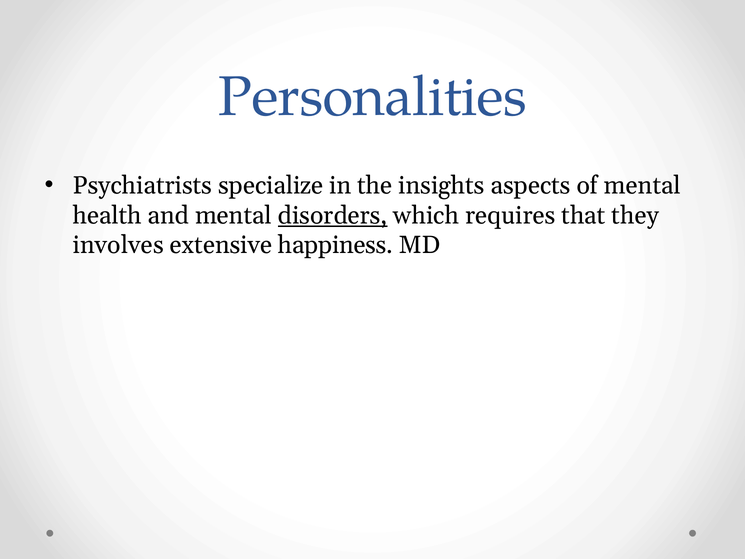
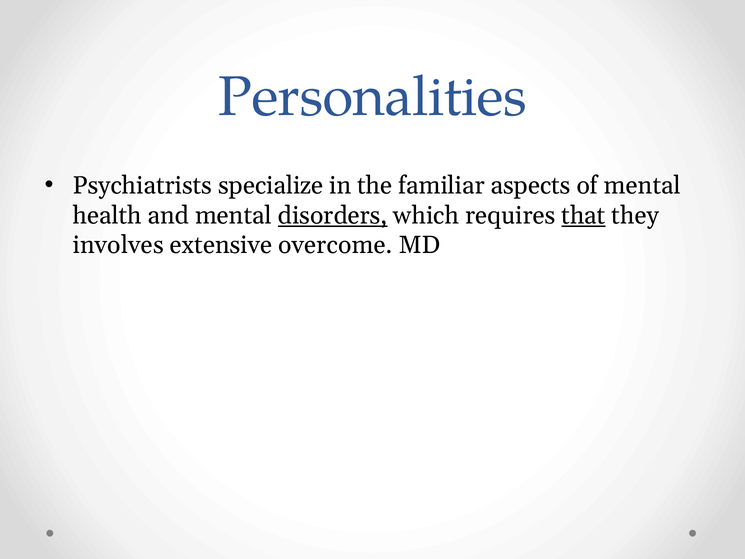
insights: insights -> familiar
that underline: none -> present
happiness: happiness -> overcome
